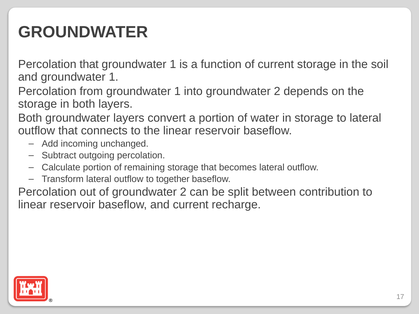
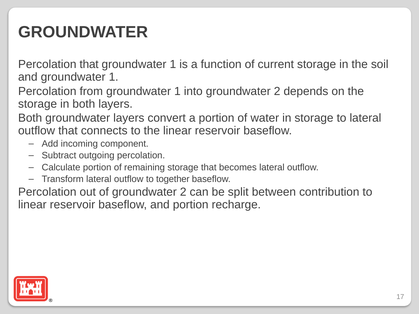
unchanged: unchanged -> component
and current: current -> portion
